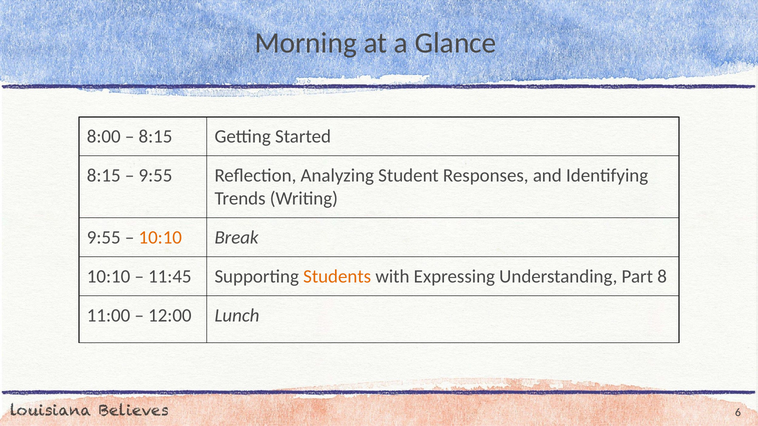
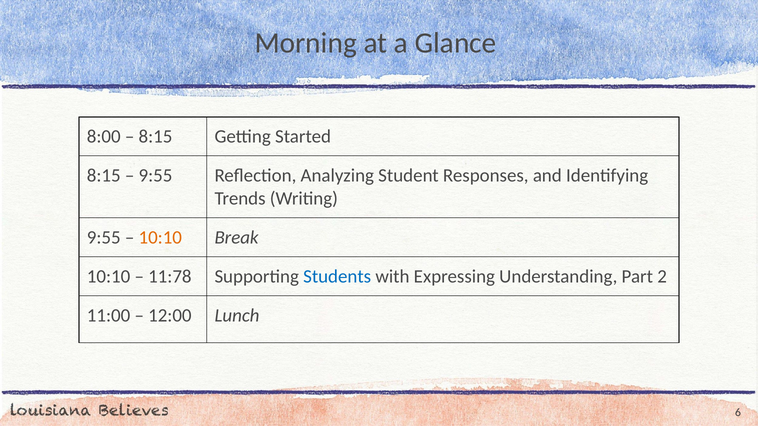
11:45: 11:45 -> 11:78
Students colour: orange -> blue
8: 8 -> 2
